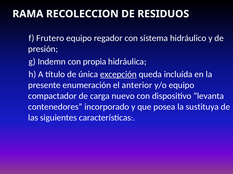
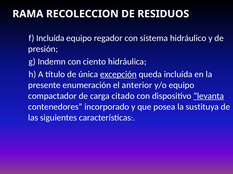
f Frutero: Frutero -> Incluída
propia: propia -> ciento
nuevo: nuevo -> citado
levanta underline: none -> present
